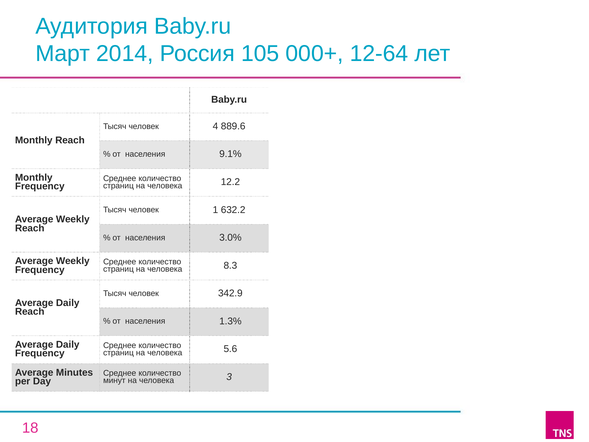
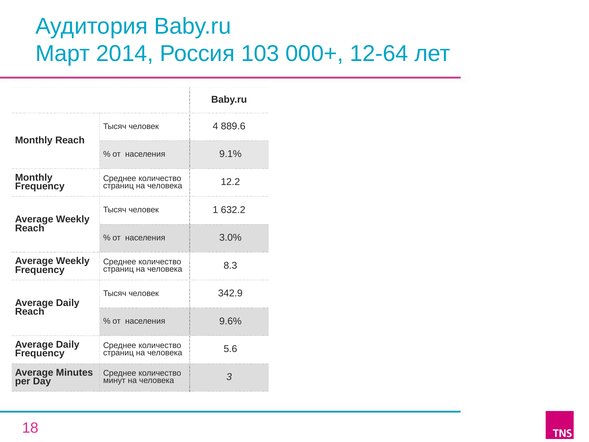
105: 105 -> 103
1.3%: 1.3% -> 9.6%
